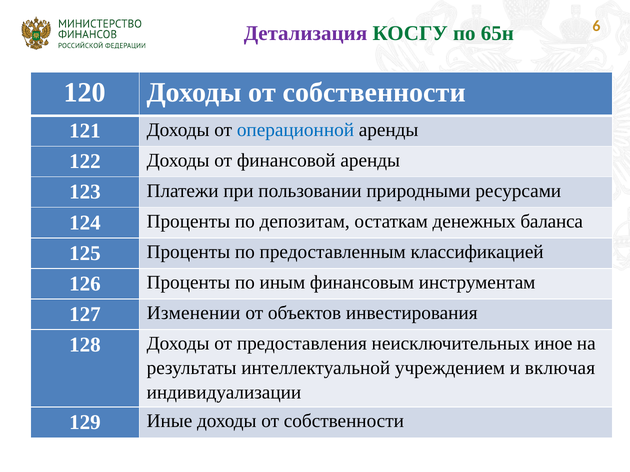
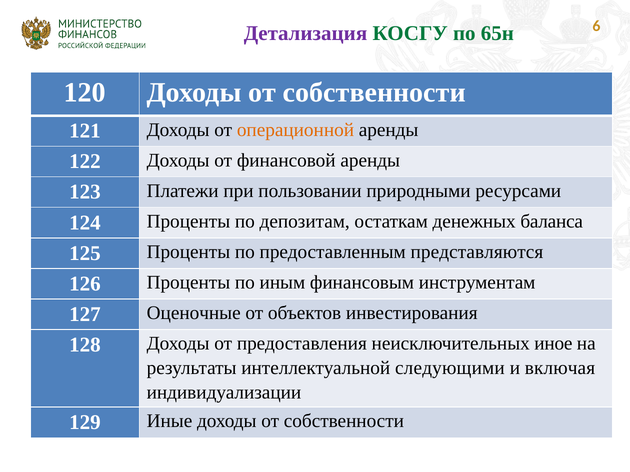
операционной colour: blue -> orange
классификацией: классификацией -> представляются
Изменении: Изменении -> Оценочные
учреждением: учреждением -> следующими
